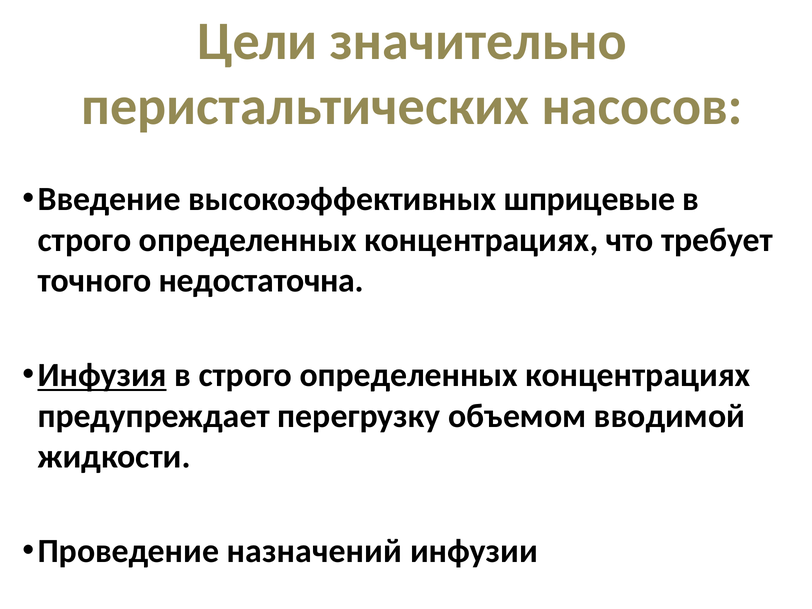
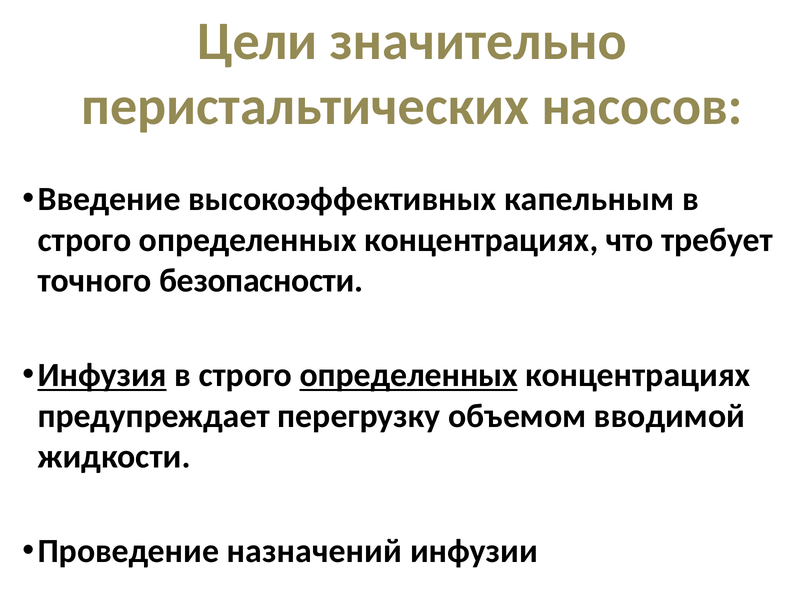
шприцевые: шприцевые -> капельным
недостаточна: недостаточна -> безопасности
определенных at (409, 375) underline: none -> present
